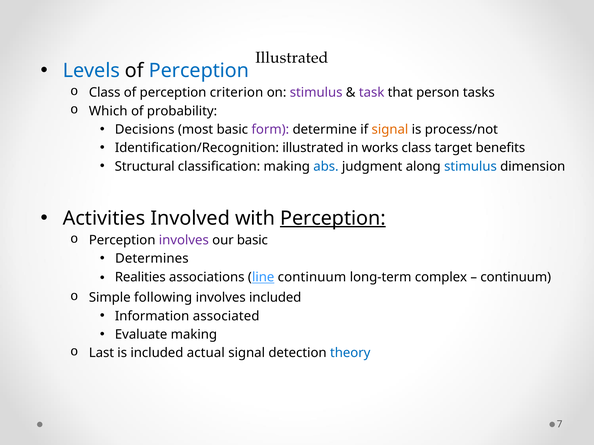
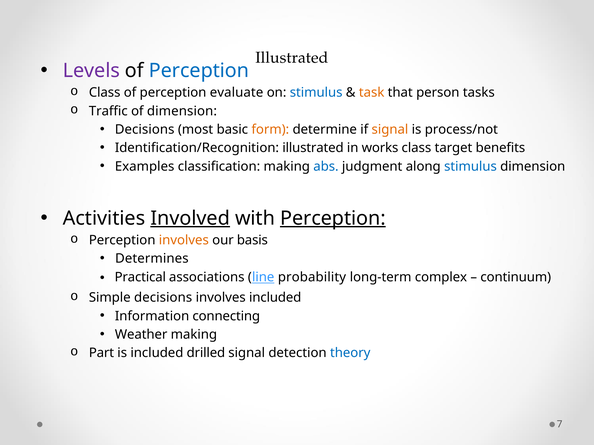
Levels colour: blue -> purple
criterion: criterion -> evaluate
stimulus at (316, 93) colour: purple -> blue
task colour: purple -> orange
Which: Which -> Traffic
of probability: probability -> dimension
form colour: purple -> orange
Structural: Structural -> Examples
Involved underline: none -> present
involves at (184, 240) colour: purple -> orange
our basic: basic -> basis
Realities: Realities -> Practical
line continuum: continuum -> probability
Simple following: following -> decisions
associated: associated -> connecting
Evaluate: Evaluate -> Weather
Last: Last -> Part
actual: actual -> drilled
